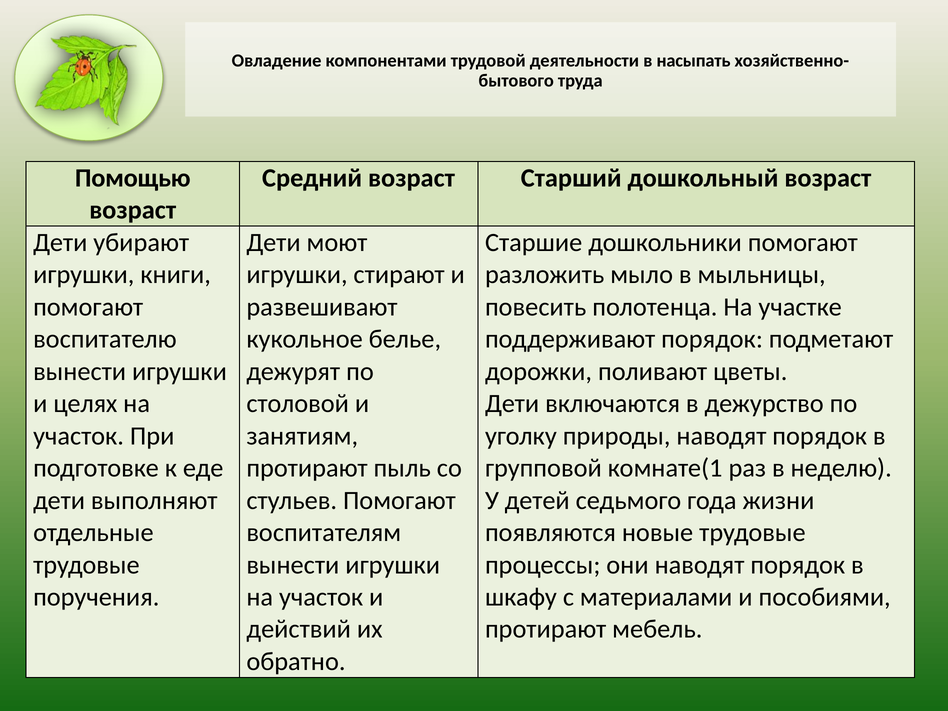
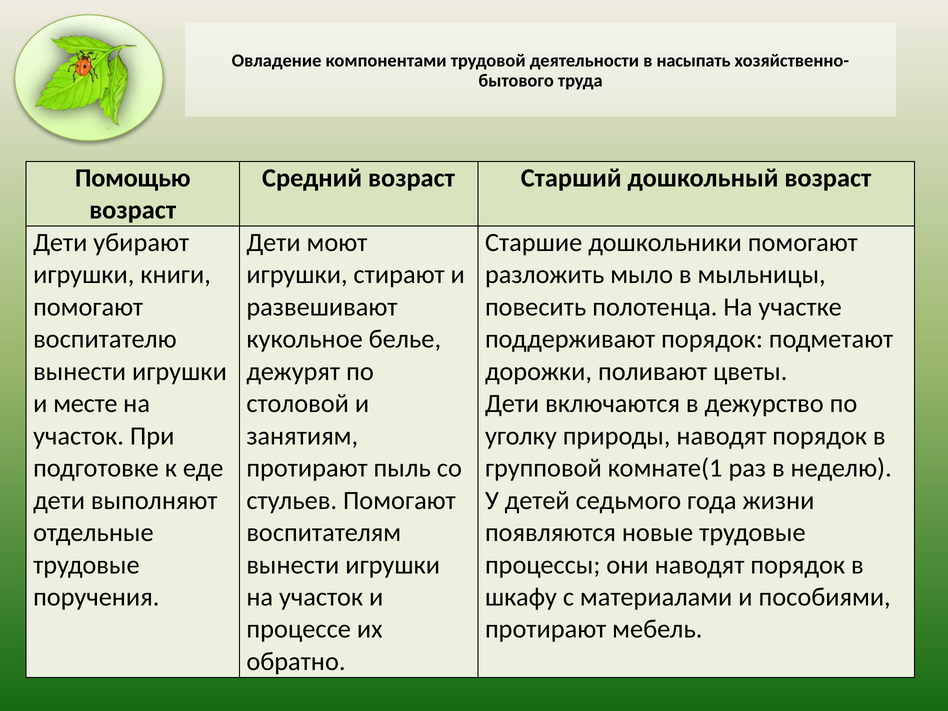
целях: целях -> месте
действий: действий -> процессе
